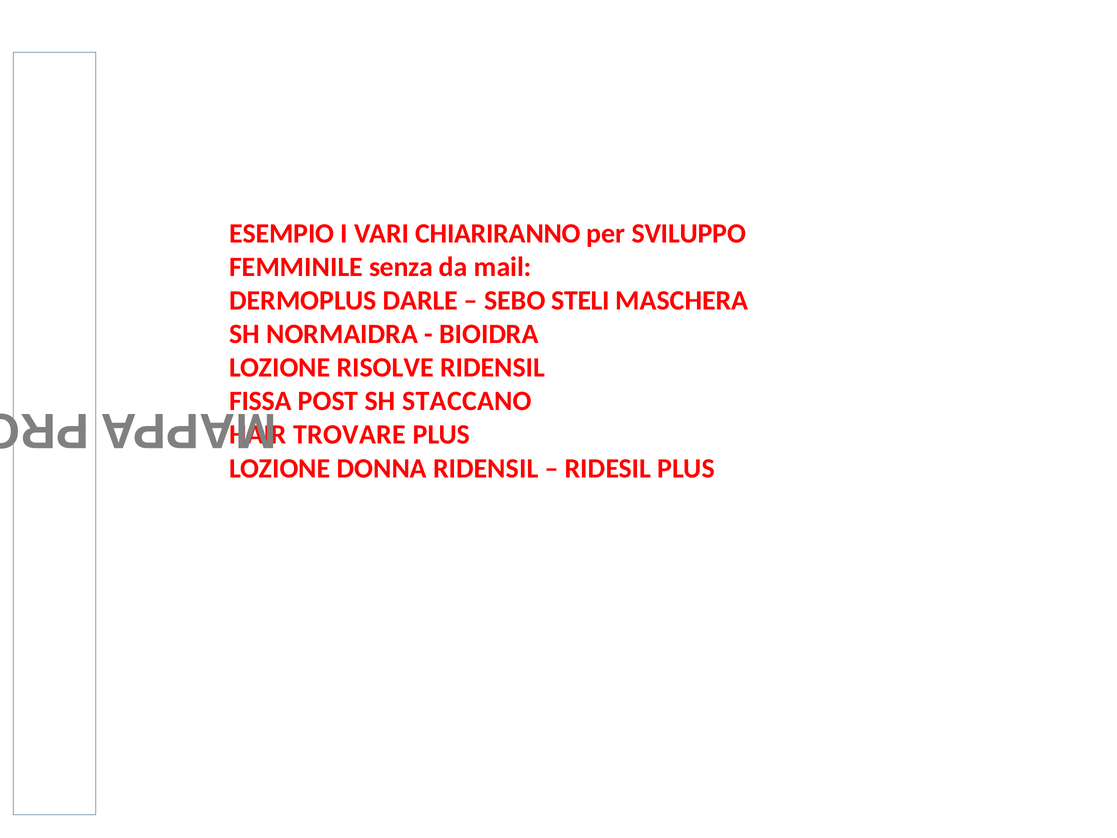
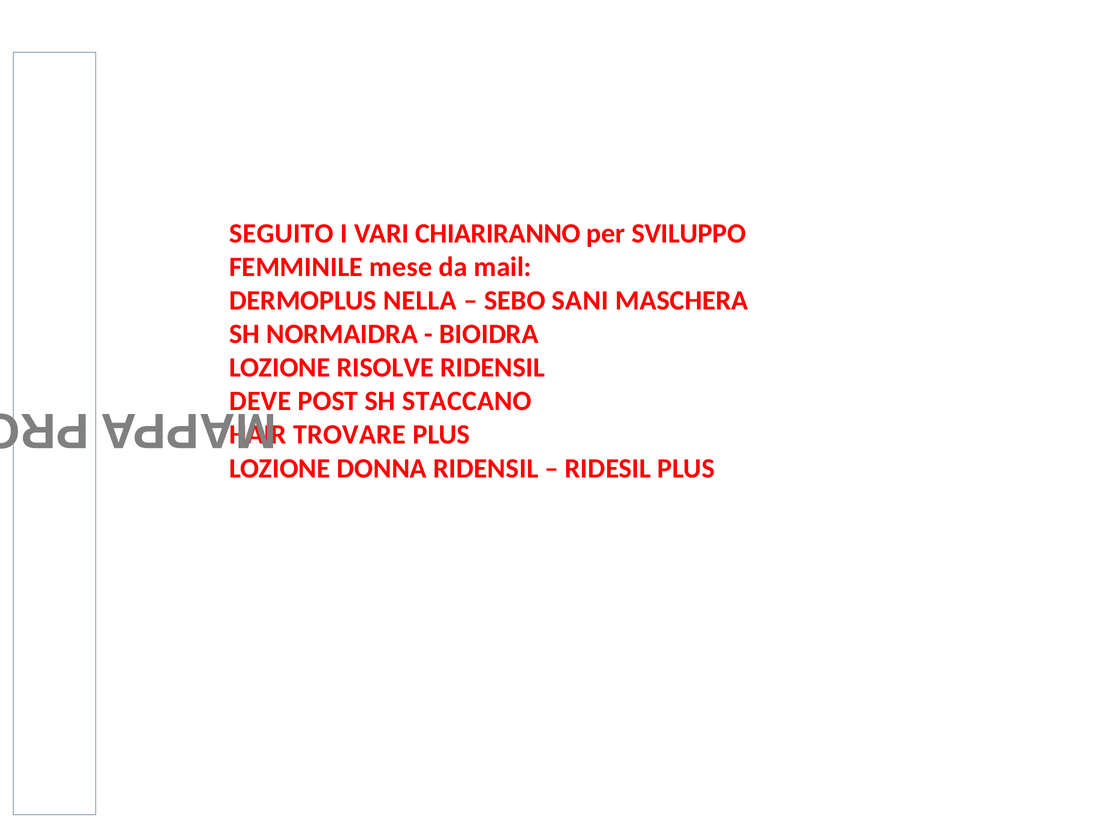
ESEMPIO: ESEMPIO -> SEGUITO
senza: senza -> mese
DARLE: DARLE -> NELLA
STELI: STELI -> SANI
FISSA: FISSA -> DEVE
